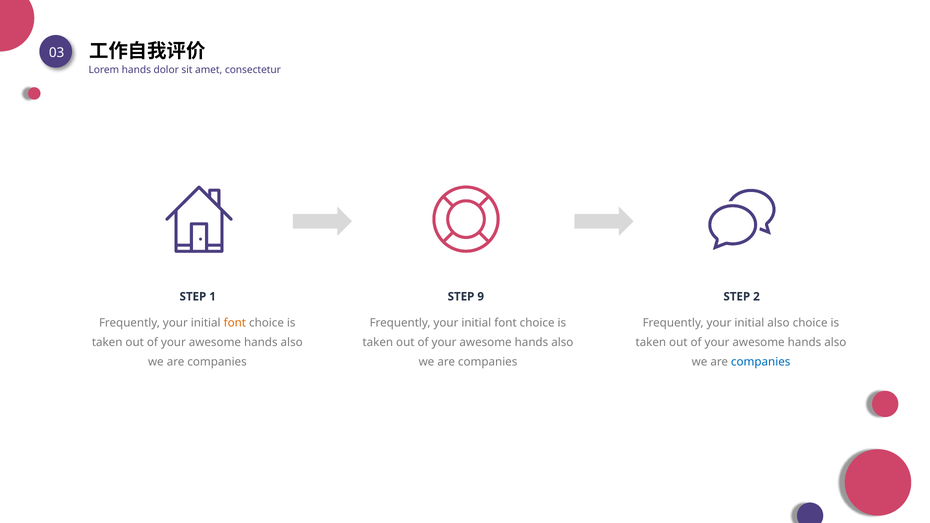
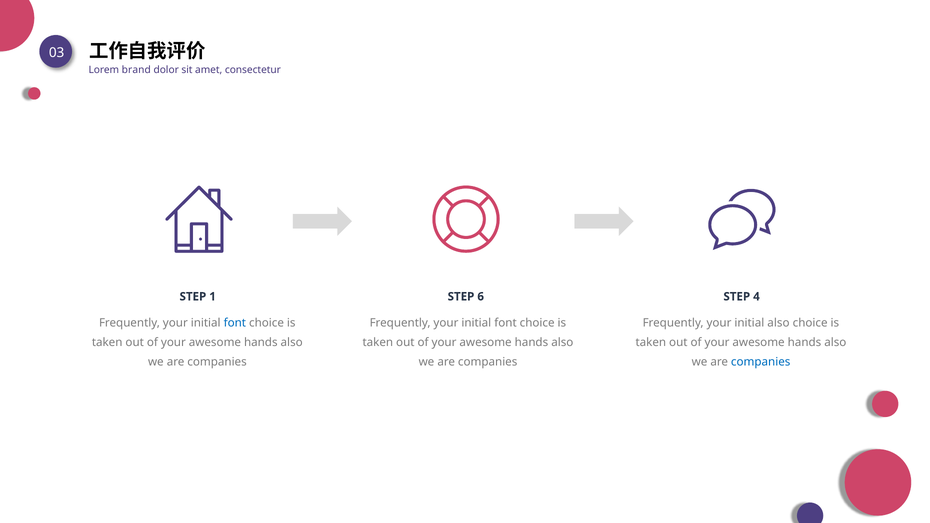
Lorem hands: hands -> brand
9: 9 -> 6
2: 2 -> 4
font at (235, 323) colour: orange -> blue
